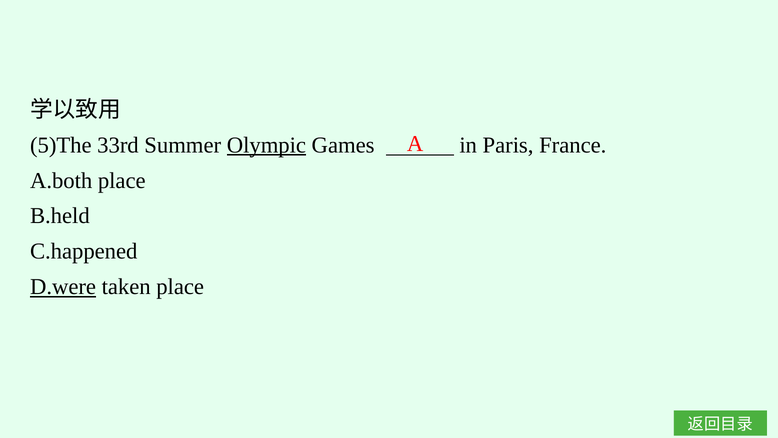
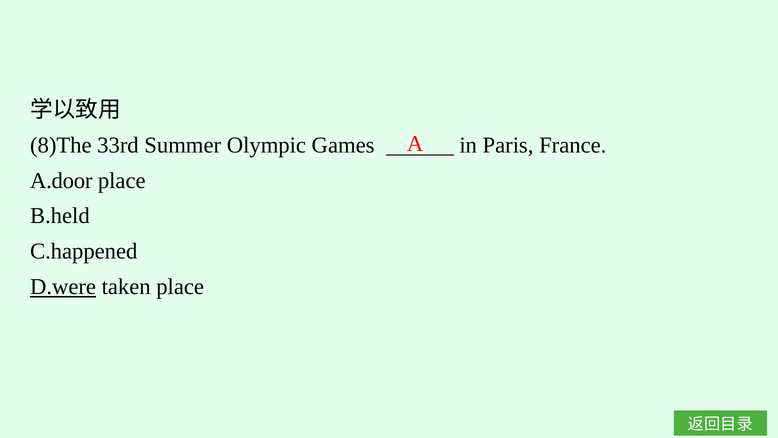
5)The: 5)The -> 8)The
Olympic underline: present -> none
A.both: A.both -> A.door
